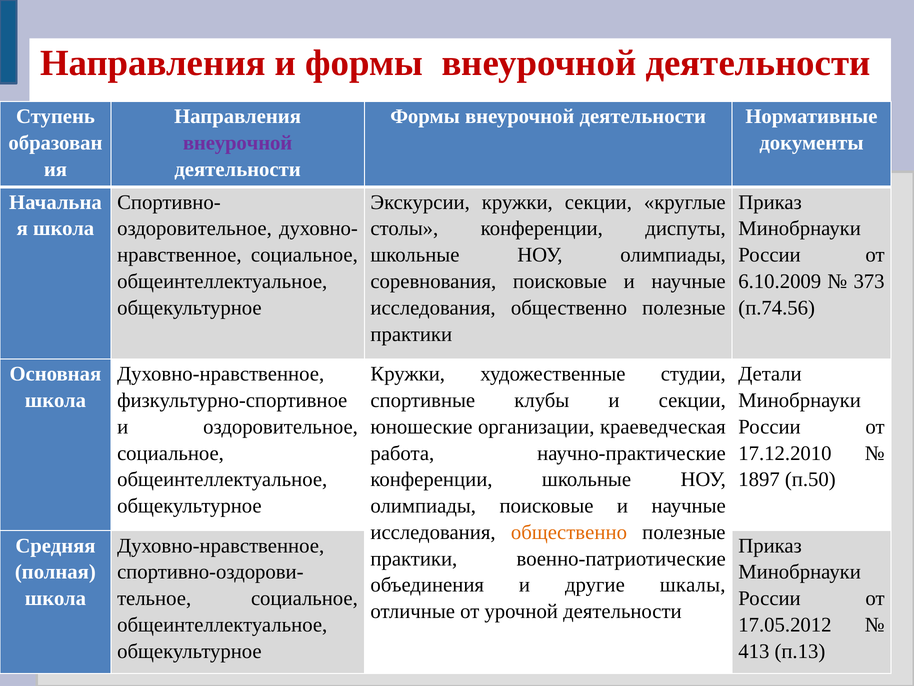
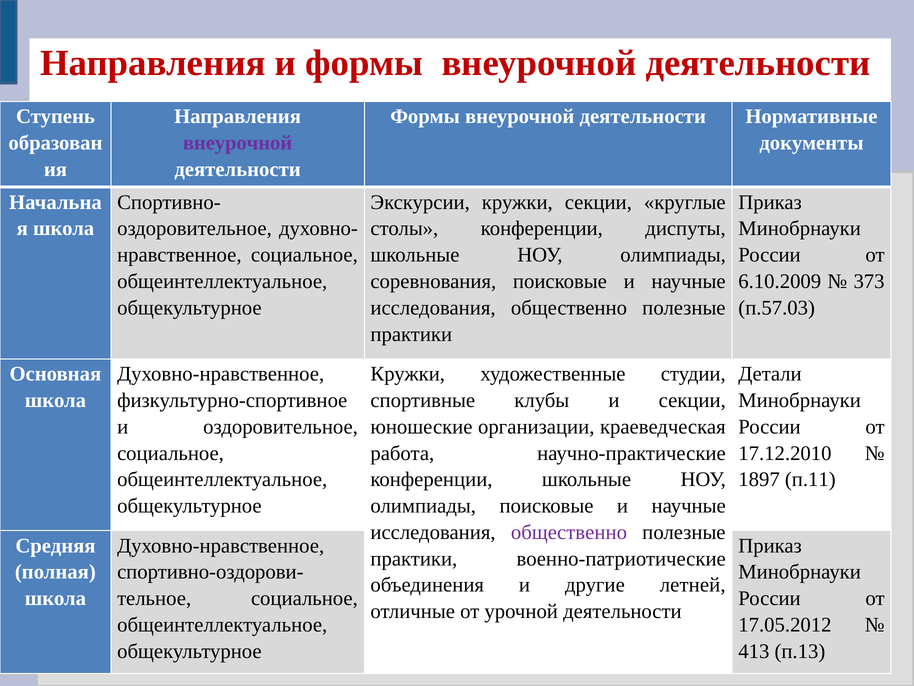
п.74.56: п.74.56 -> п.57.03
п.50: п.50 -> п.11
общественно at (569, 532) colour: orange -> purple
шкалы: шкалы -> летней
